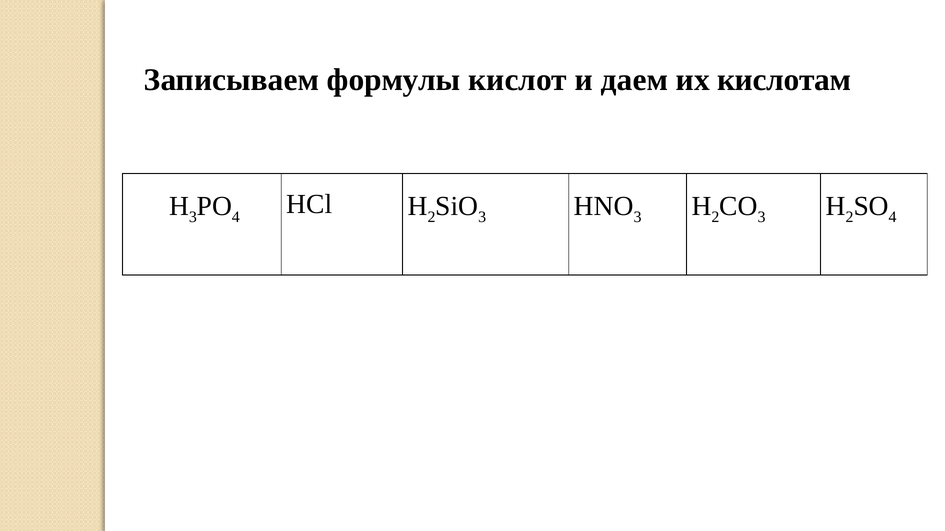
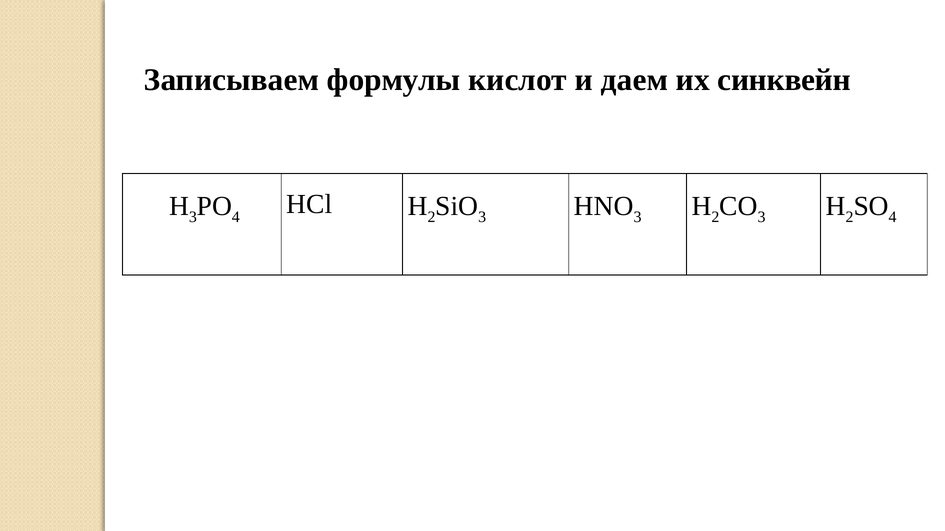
кислотам: кислотам -> синквейн
